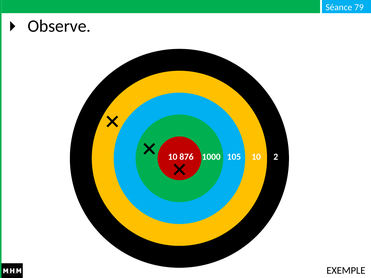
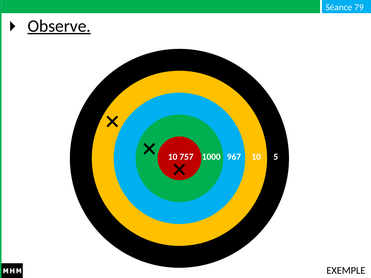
Observe underline: none -> present
876: 876 -> 757
105: 105 -> 967
2: 2 -> 5
